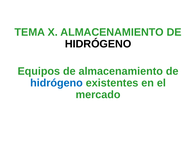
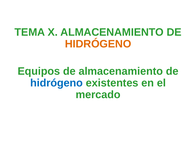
HIDRÓGENO at (98, 44) colour: black -> orange
